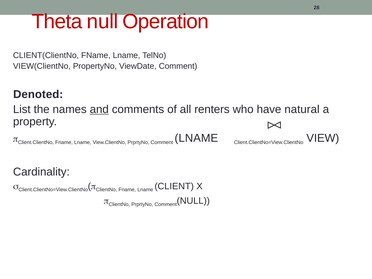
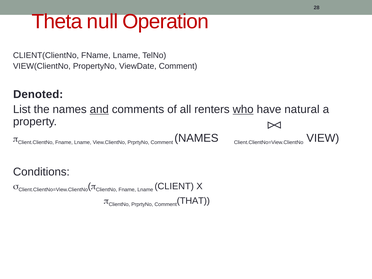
who underline: none -> present
Comment LNAME: LNAME -> NAMES
Cardinality: Cardinality -> Conditions
Comment NULL: NULL -> THAT
